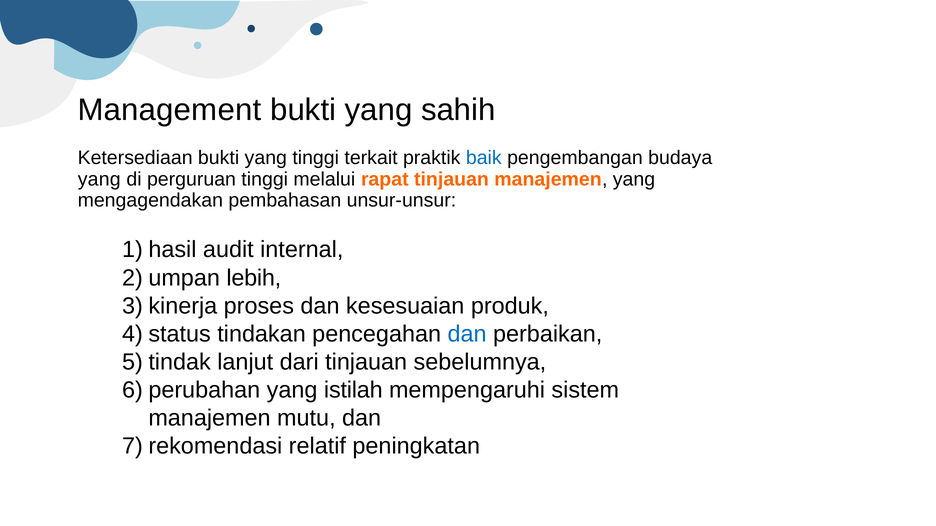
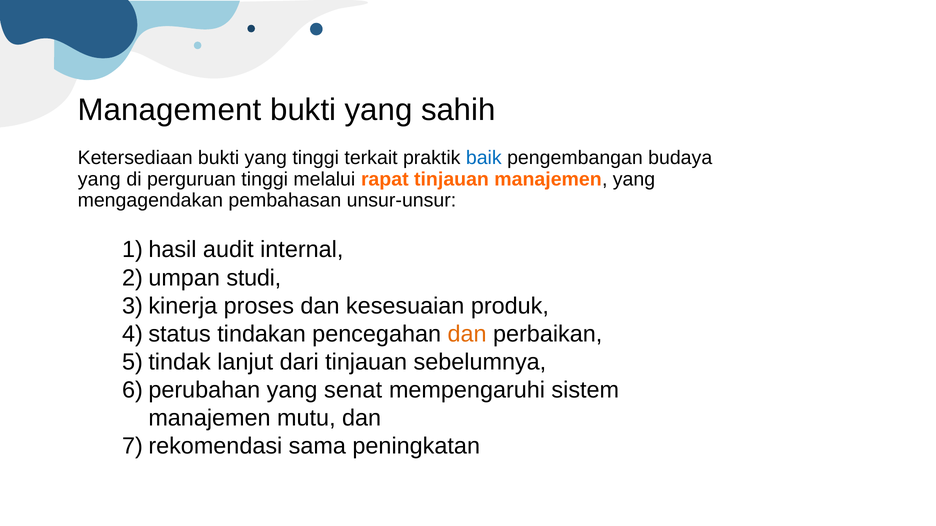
lebih: lebih -> studi
dan at (467, 334) colour: blue -> orange
istilah: istilah -> senat
relatif: relatif -> sama
